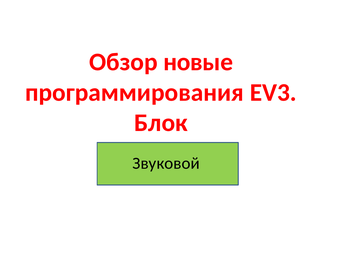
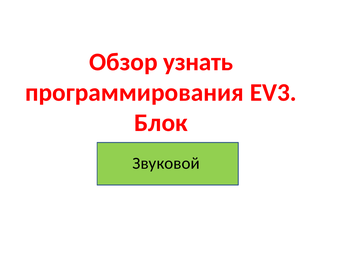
новые: новые -> узнать
